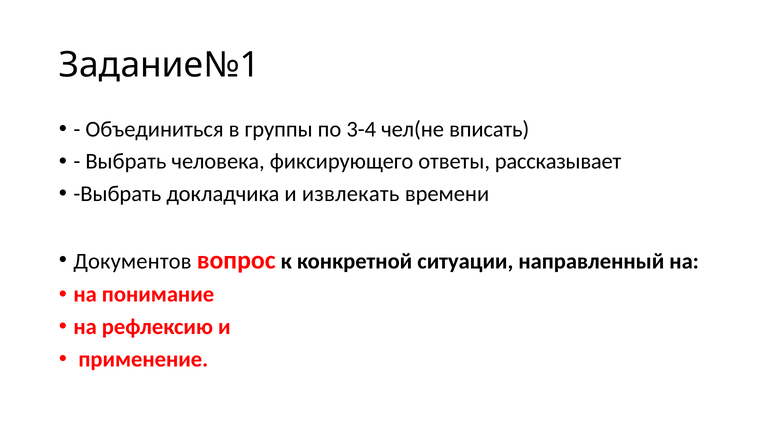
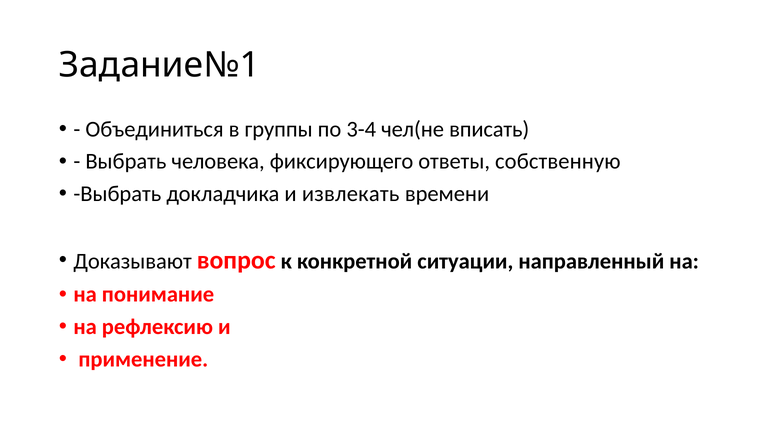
рассказывает: рассказывает -> собственную
Документов: Документов -> Доказывают
